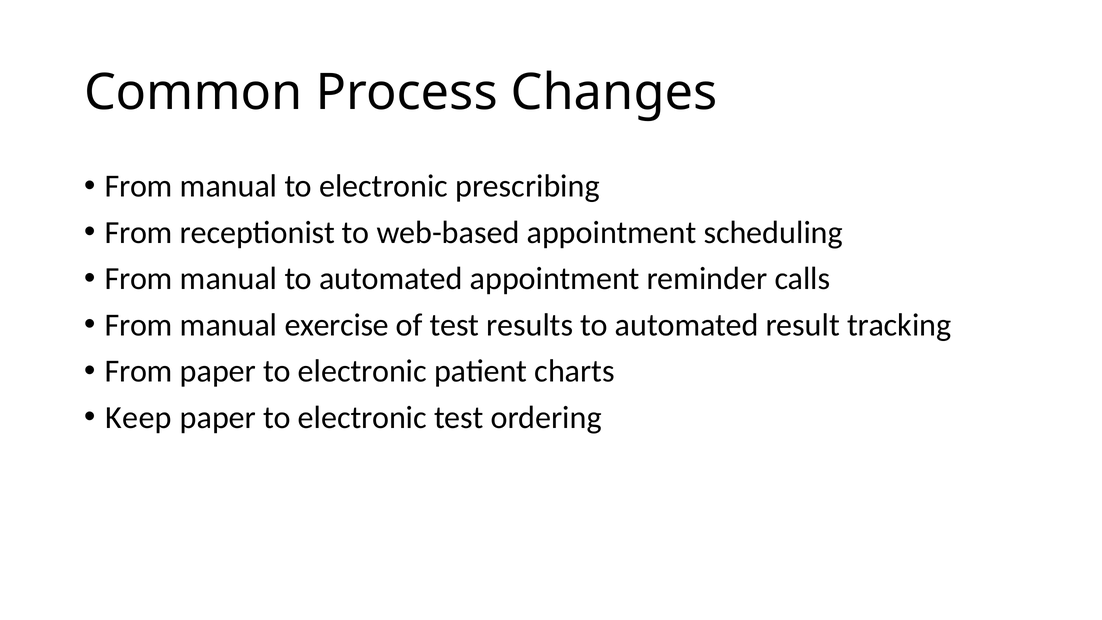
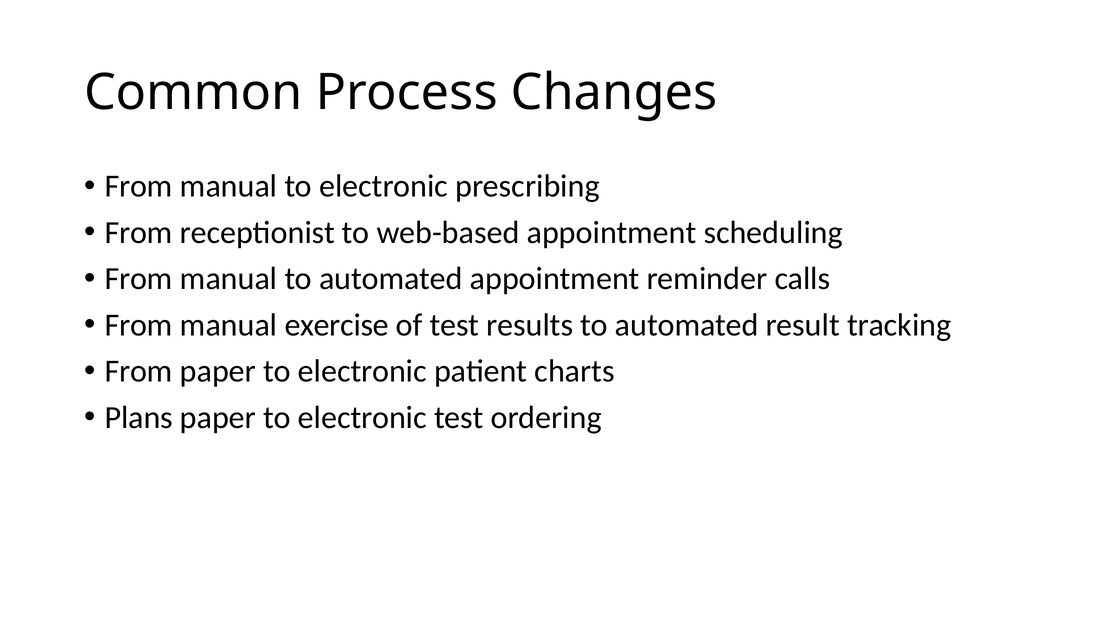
Keep: Keep -> Plans
